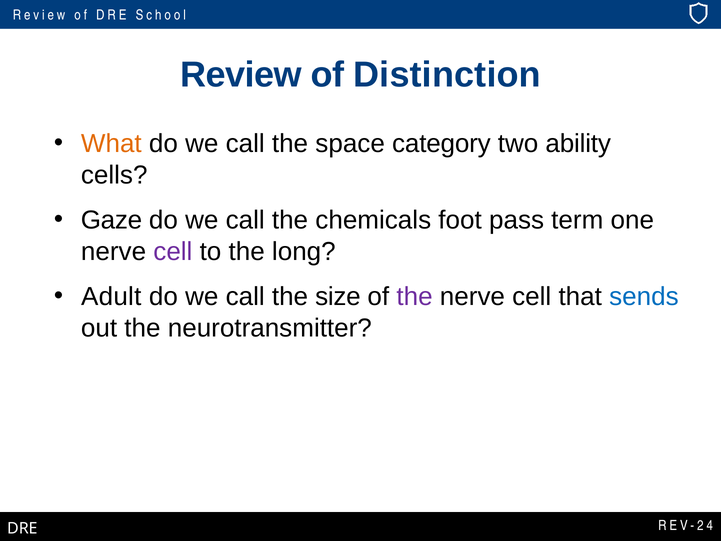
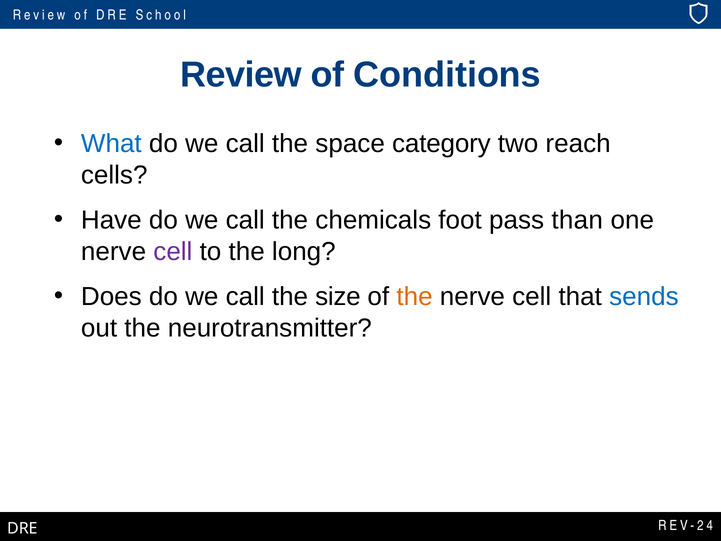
Distinction: Distinction -> Conditions
What colour: orange -> blue
ability: ability -> reach
Gaze: Gaze -> Have
term: term -> than
Adult: Adult -> Does
the at (415, 297) colour: purple -> orange
